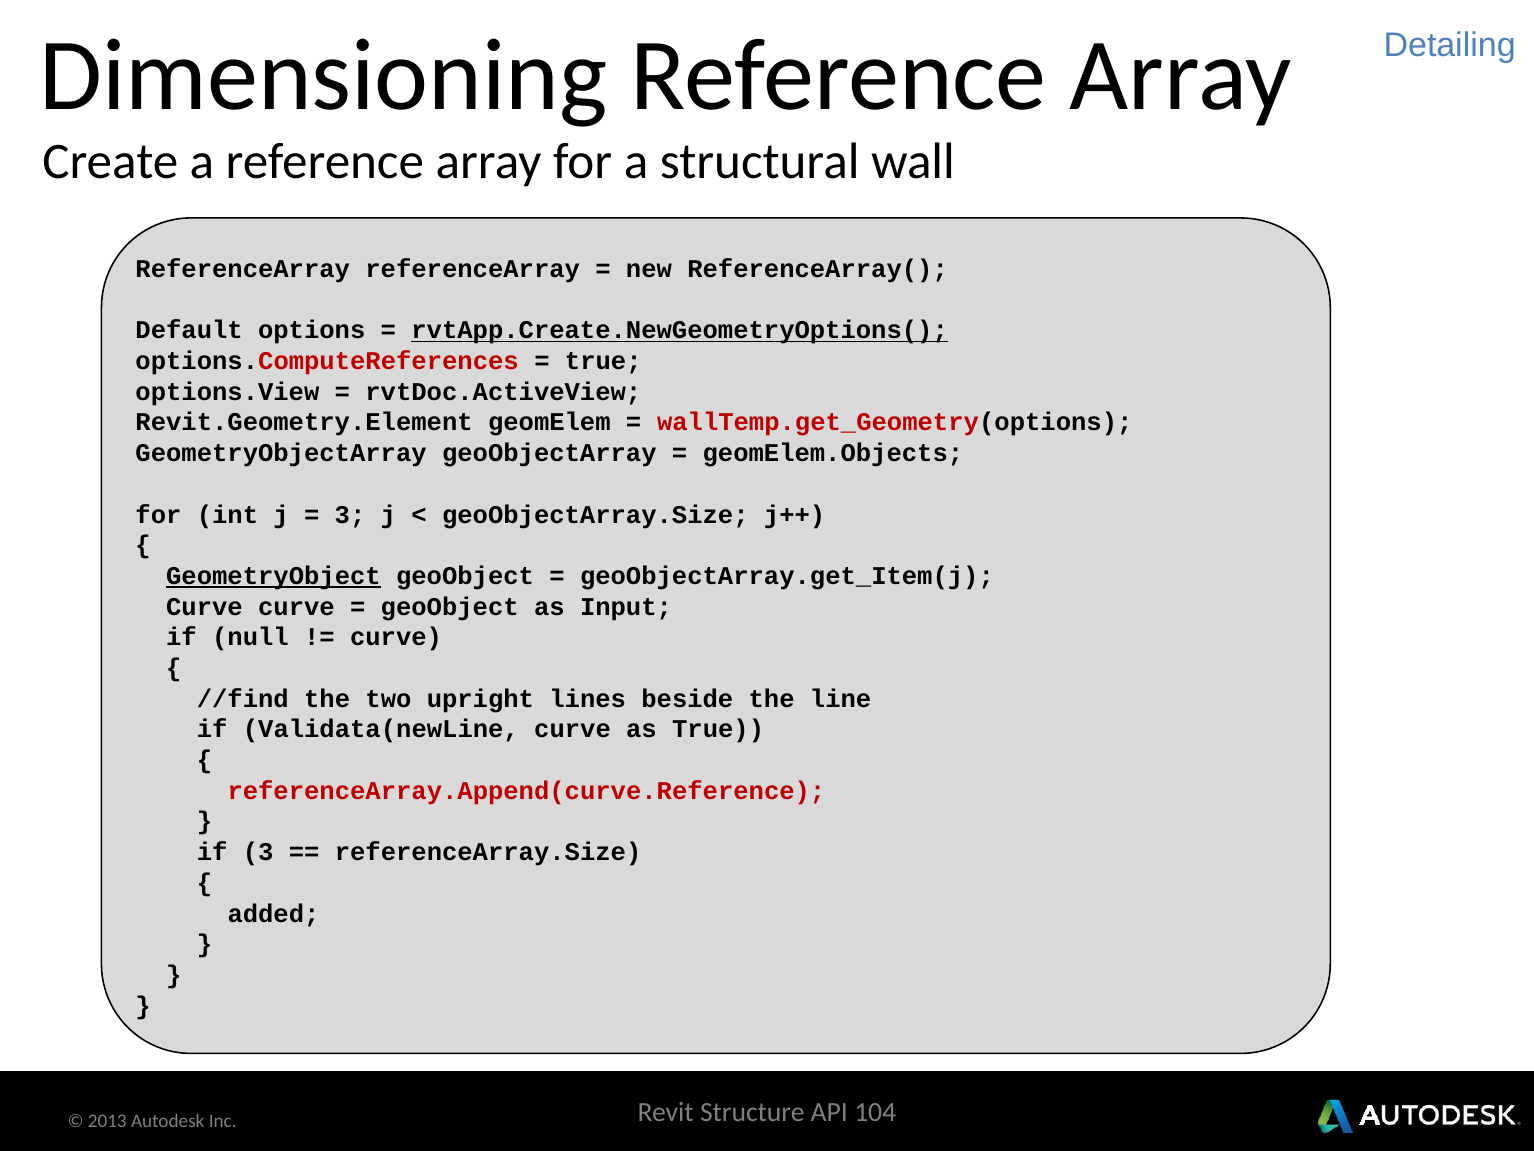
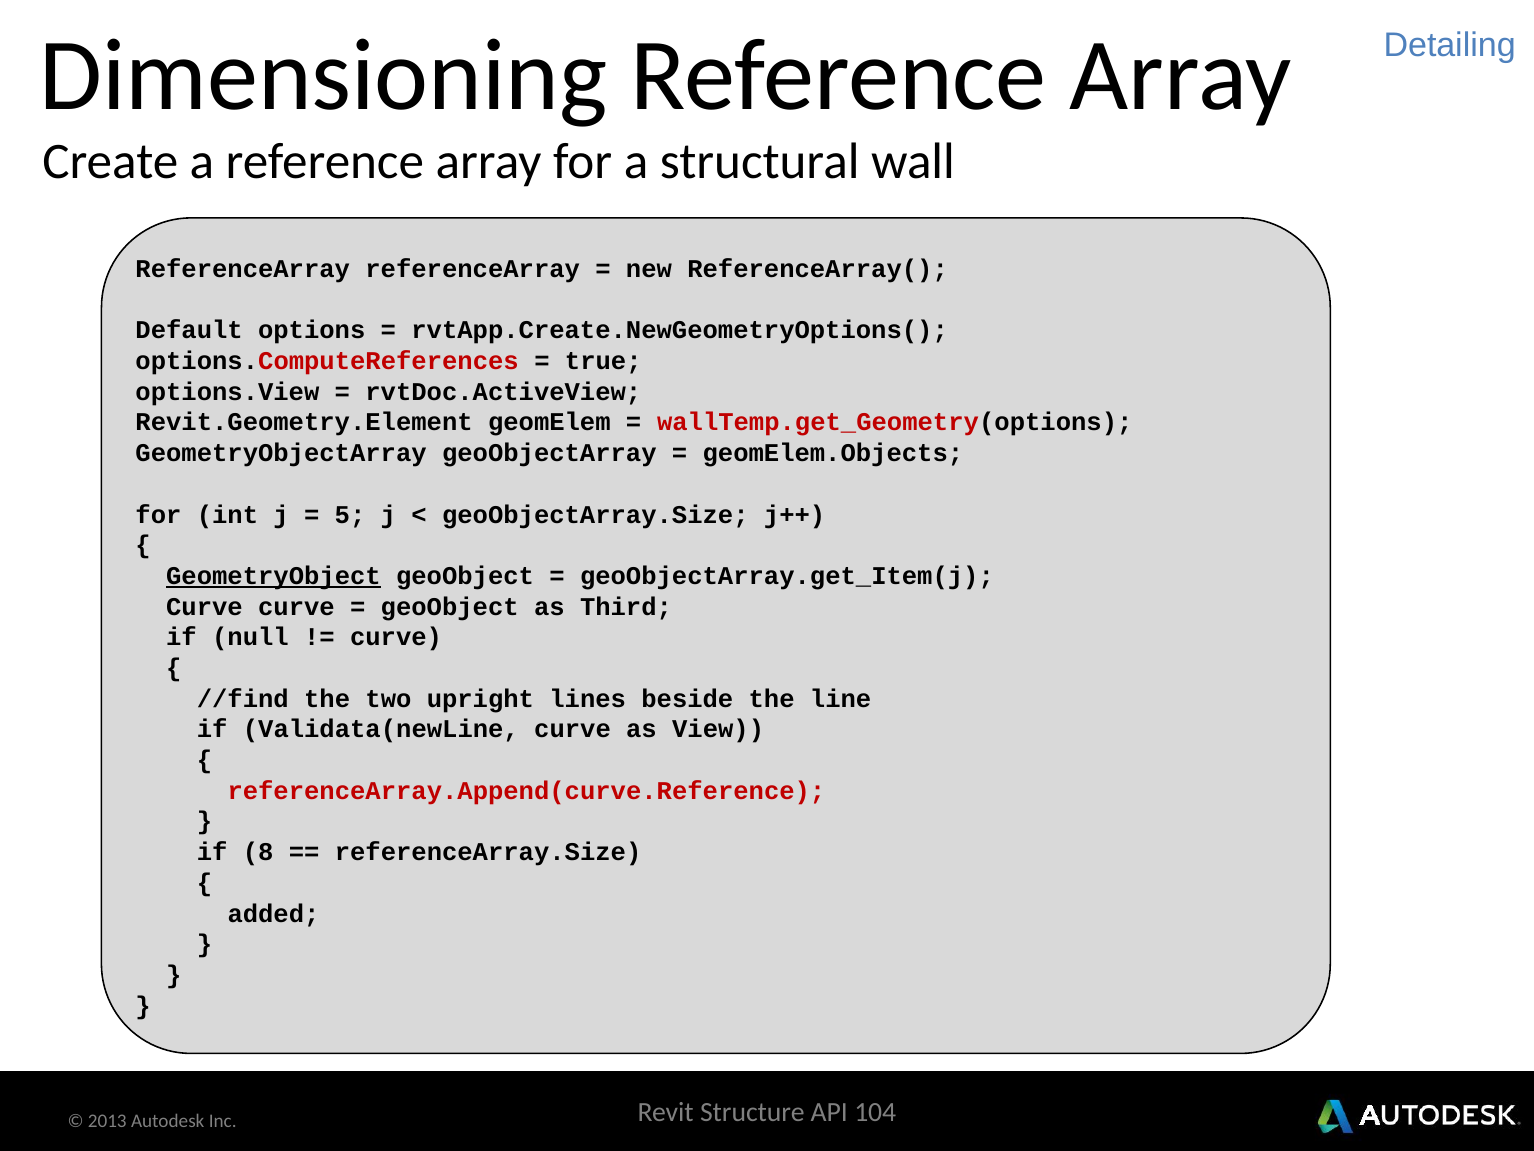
rvtApp.Create.NewGeometryOptions( underline: present -> none
3 at (350, 514): 3 -> 5
Input: Input -> Third
as True: True -> View
if 3: 3 -> 8
